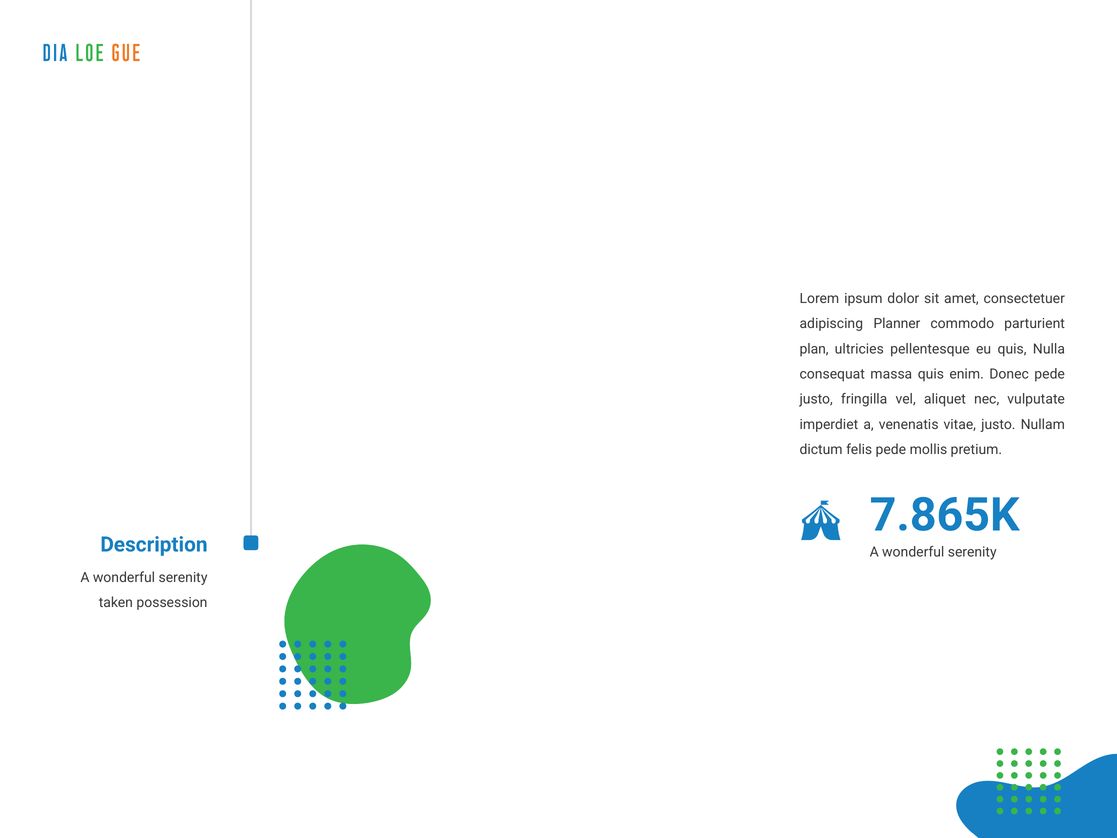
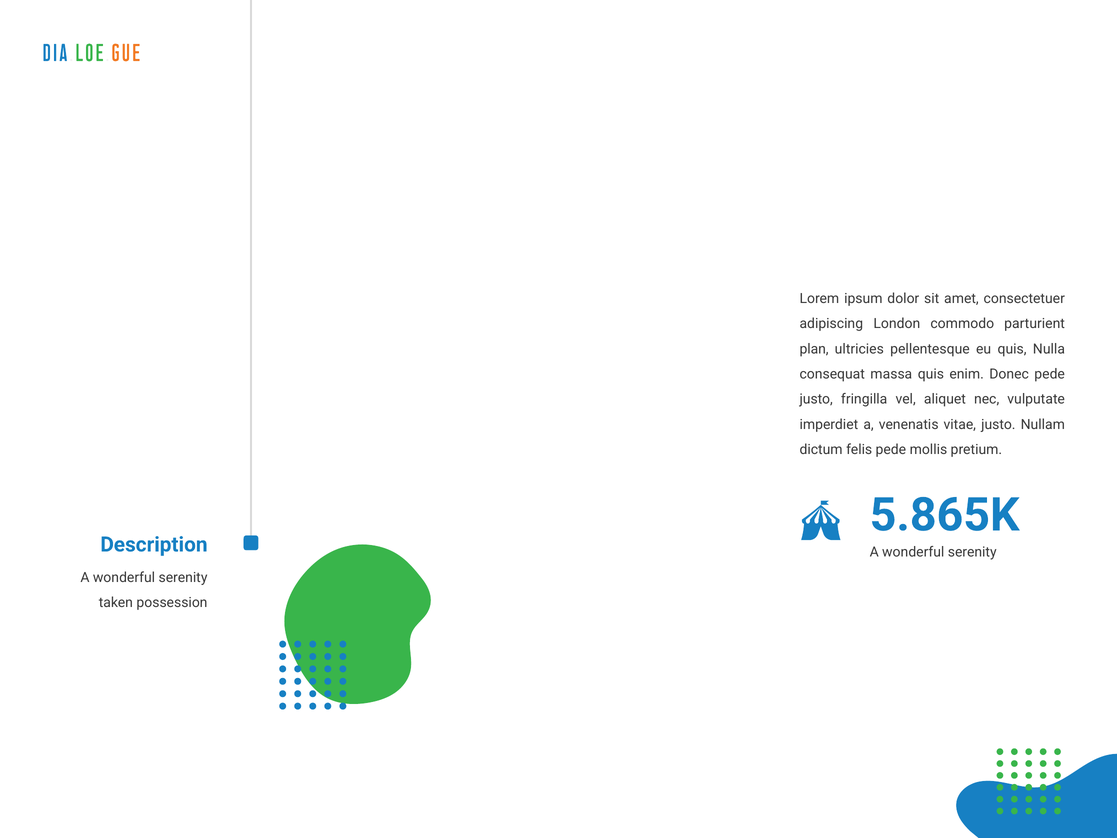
Planner: Planner -> London
7.865K: 7.865K -> 5.865K
